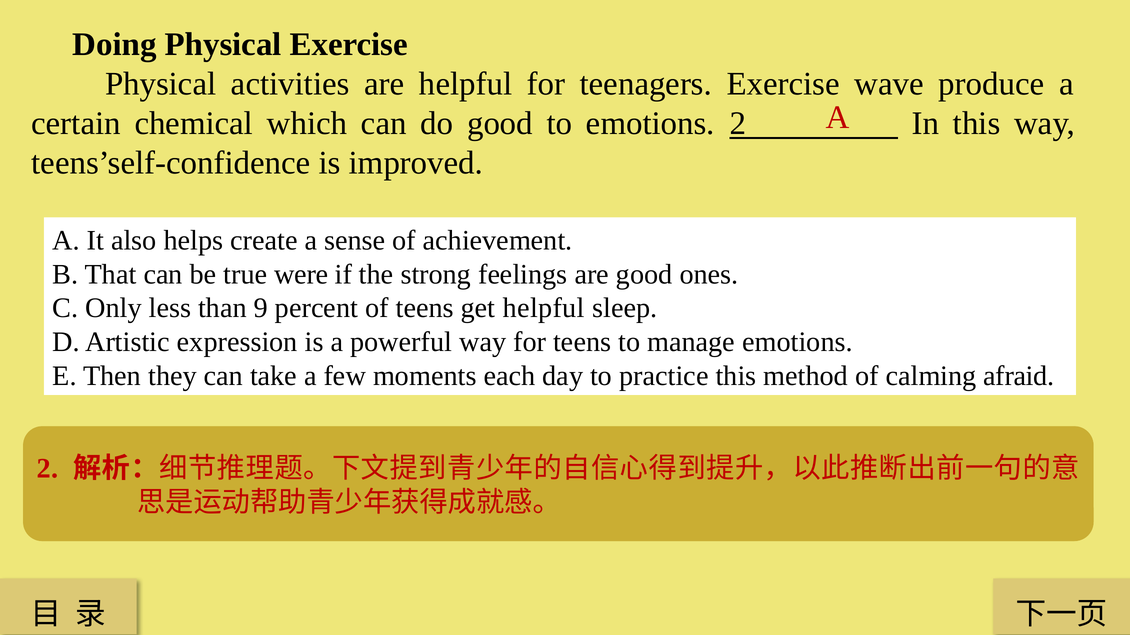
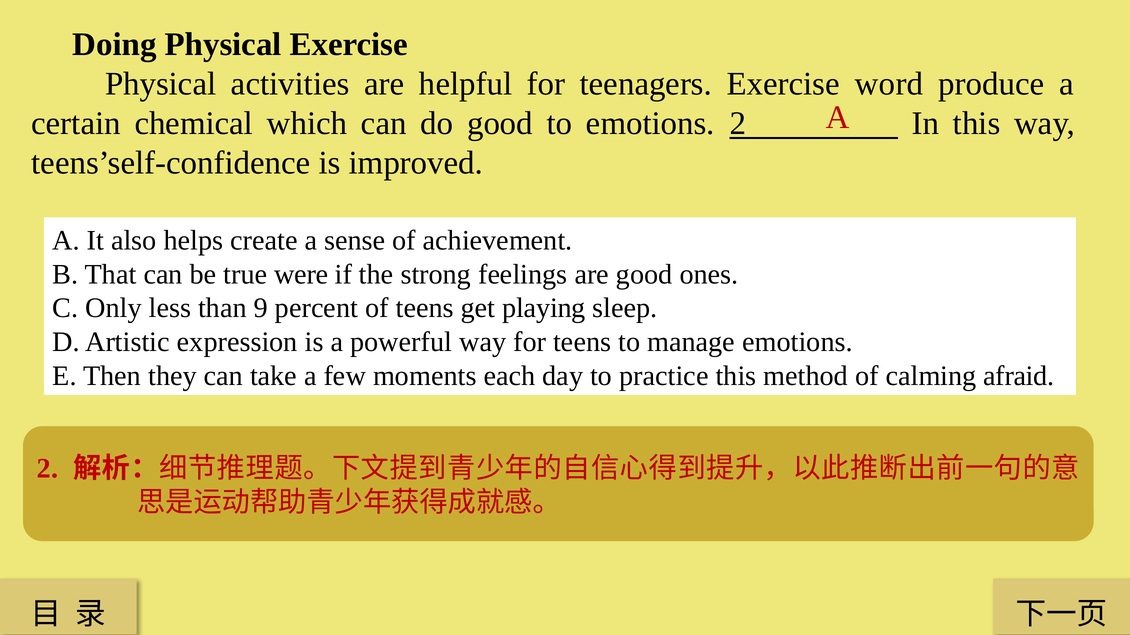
wave: wave -> word
get helpful: helpful -> playing
